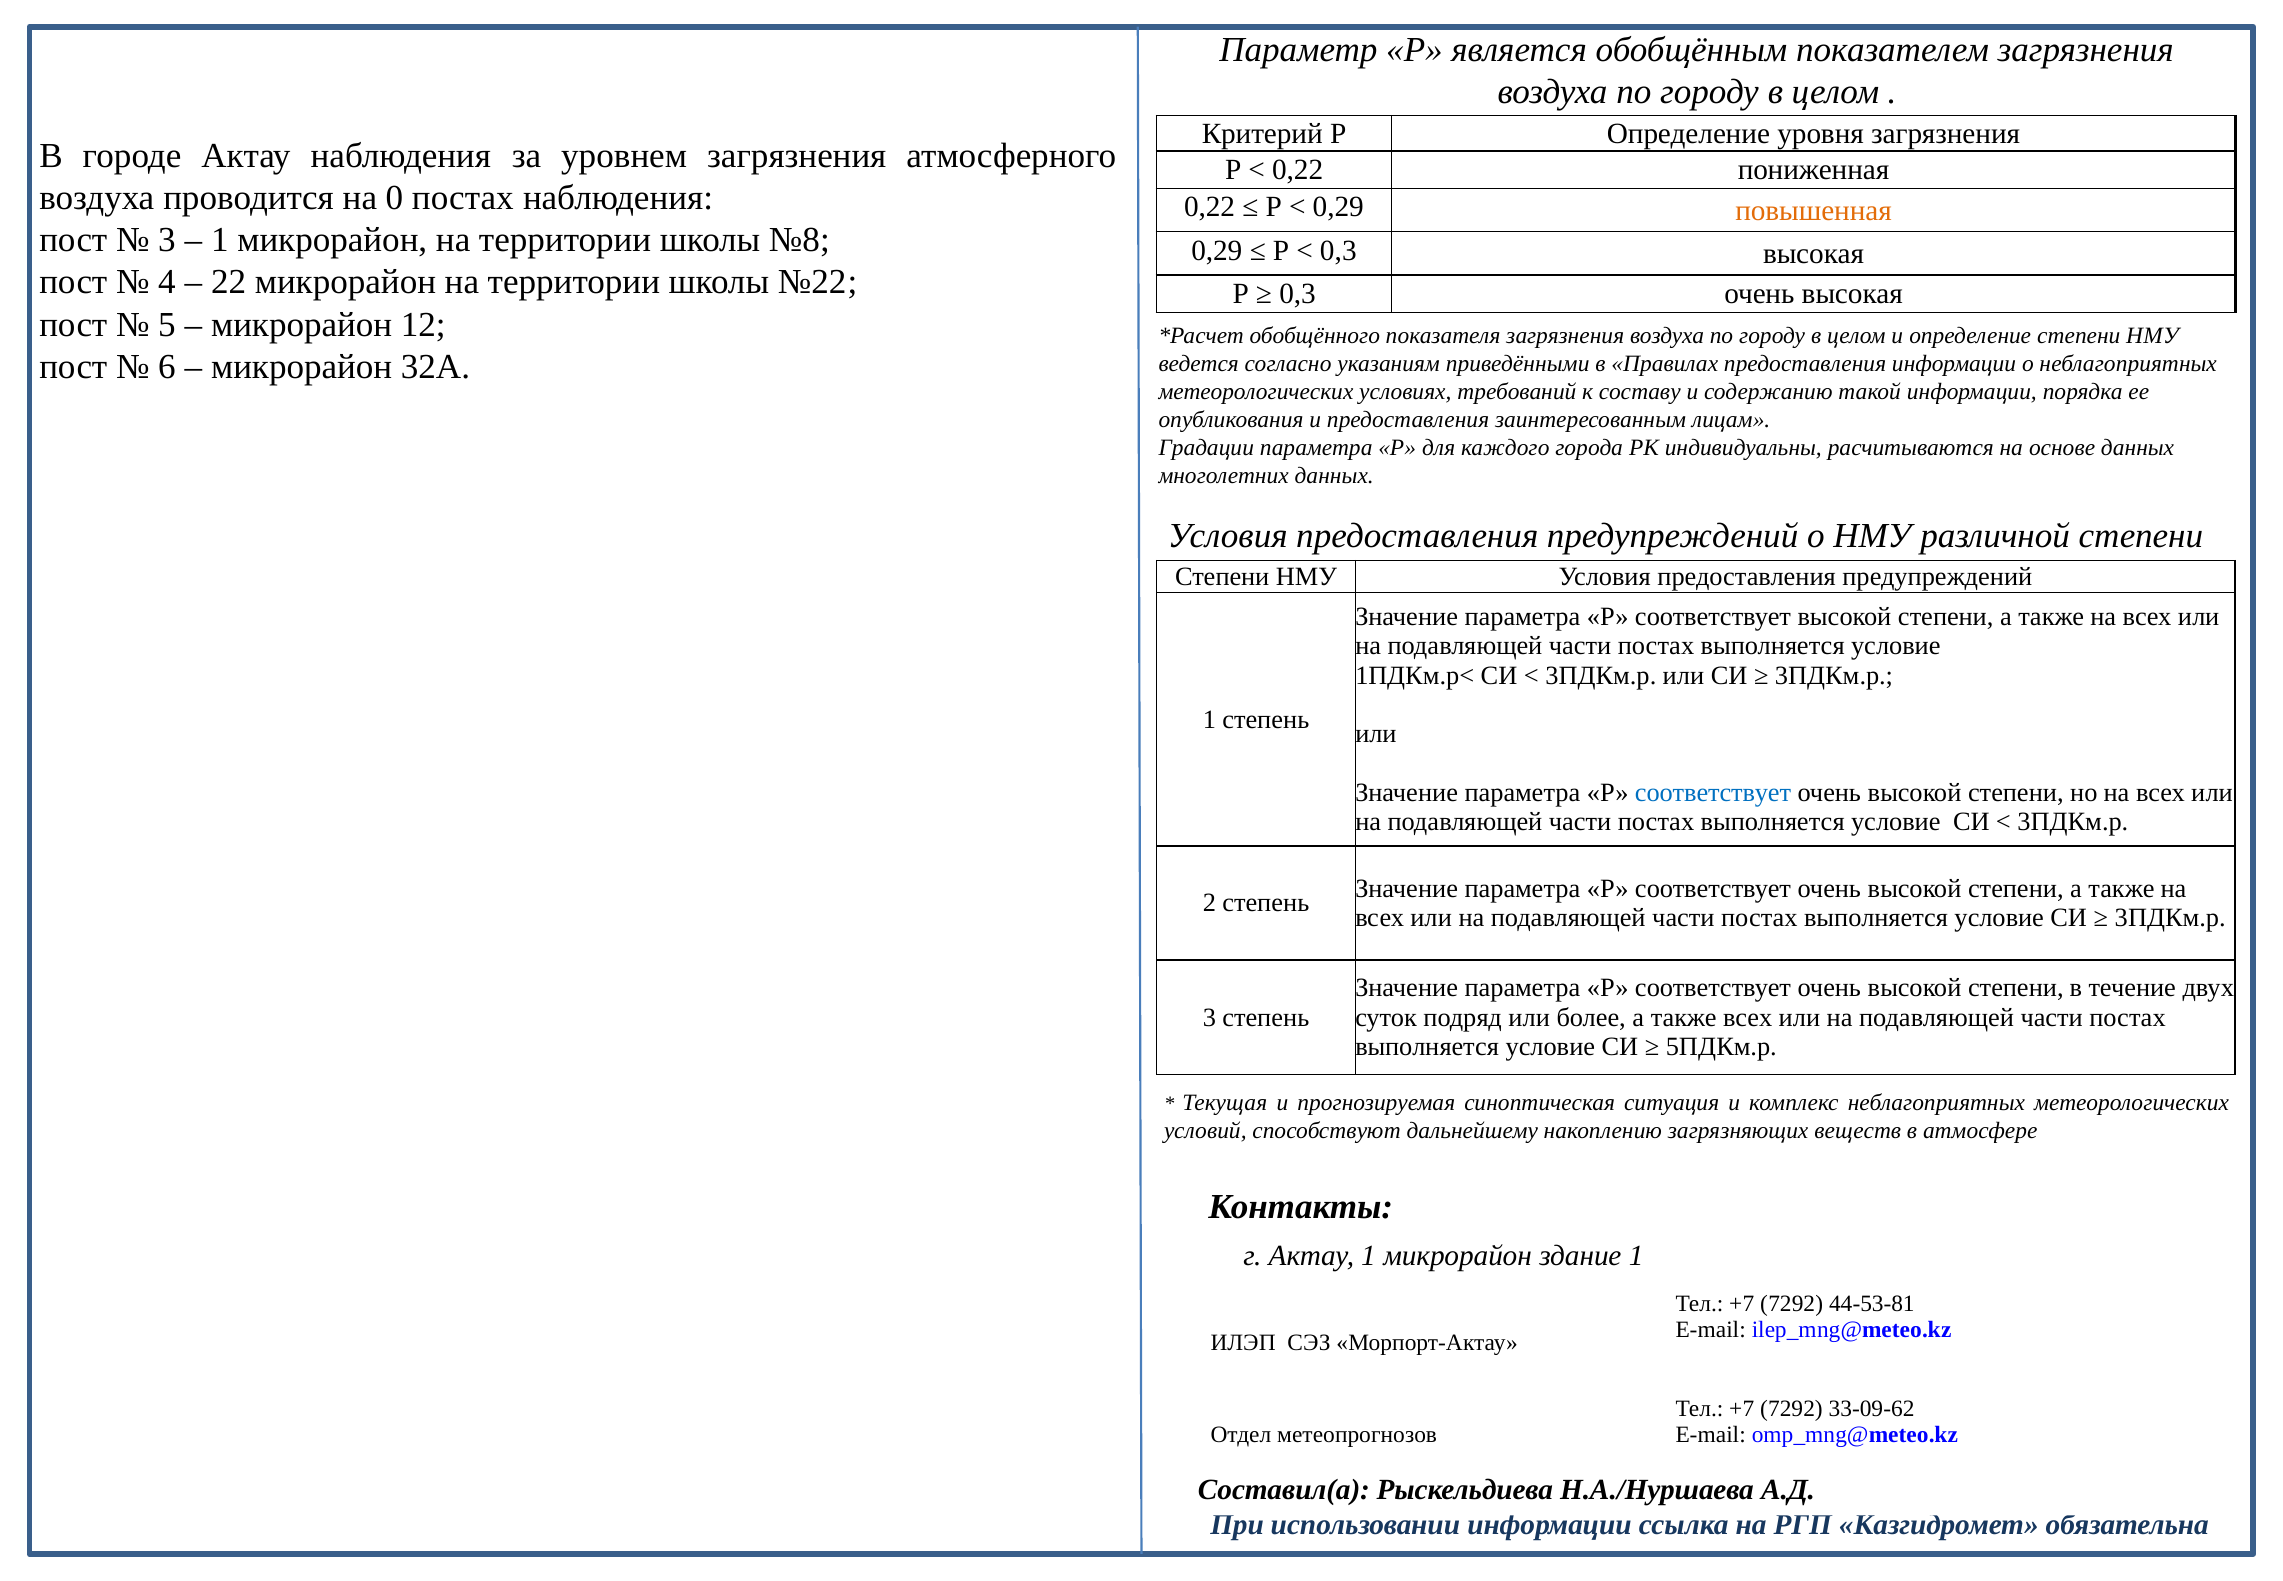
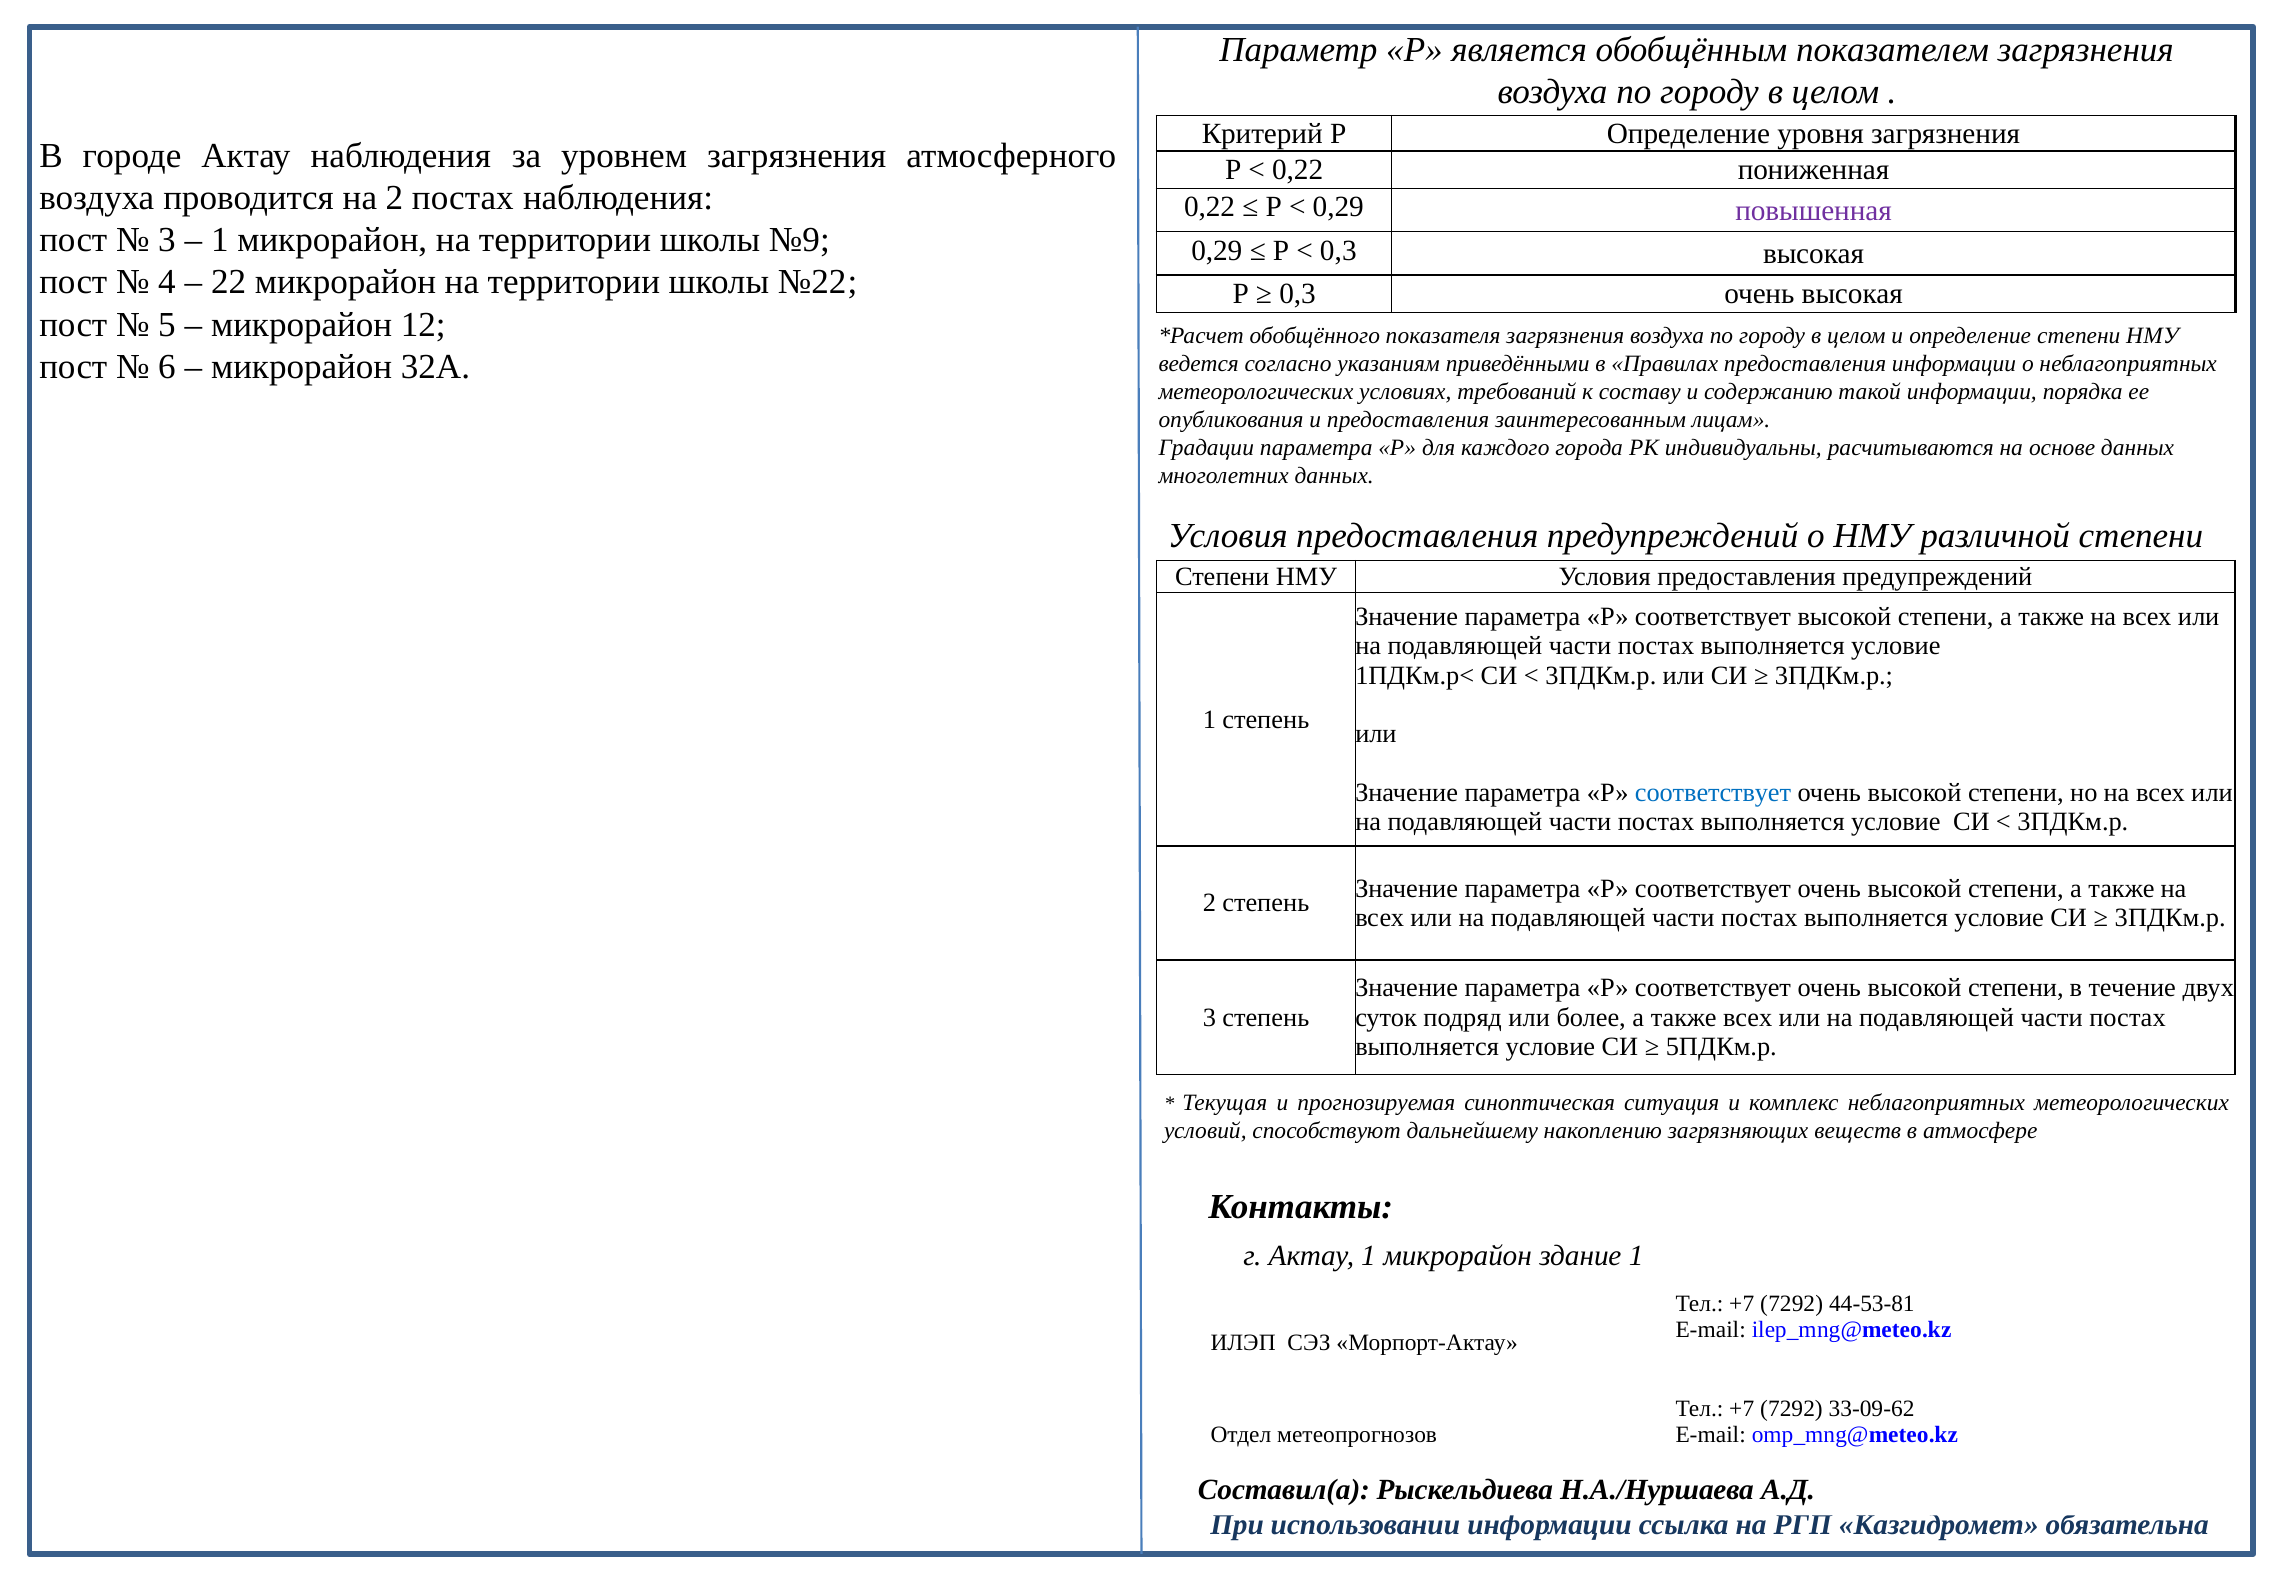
на 0: 0 -> 2
повышенная colour: orange -> purple
№8: №8 -> №9
